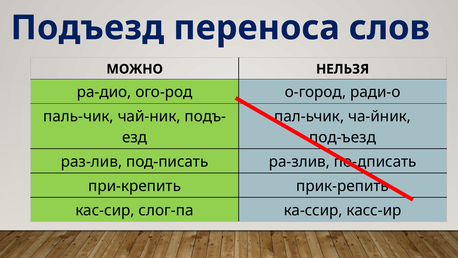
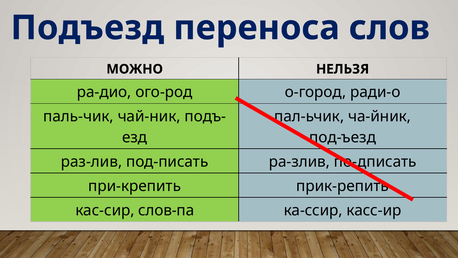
слог-па: слог-па -> слов-па
